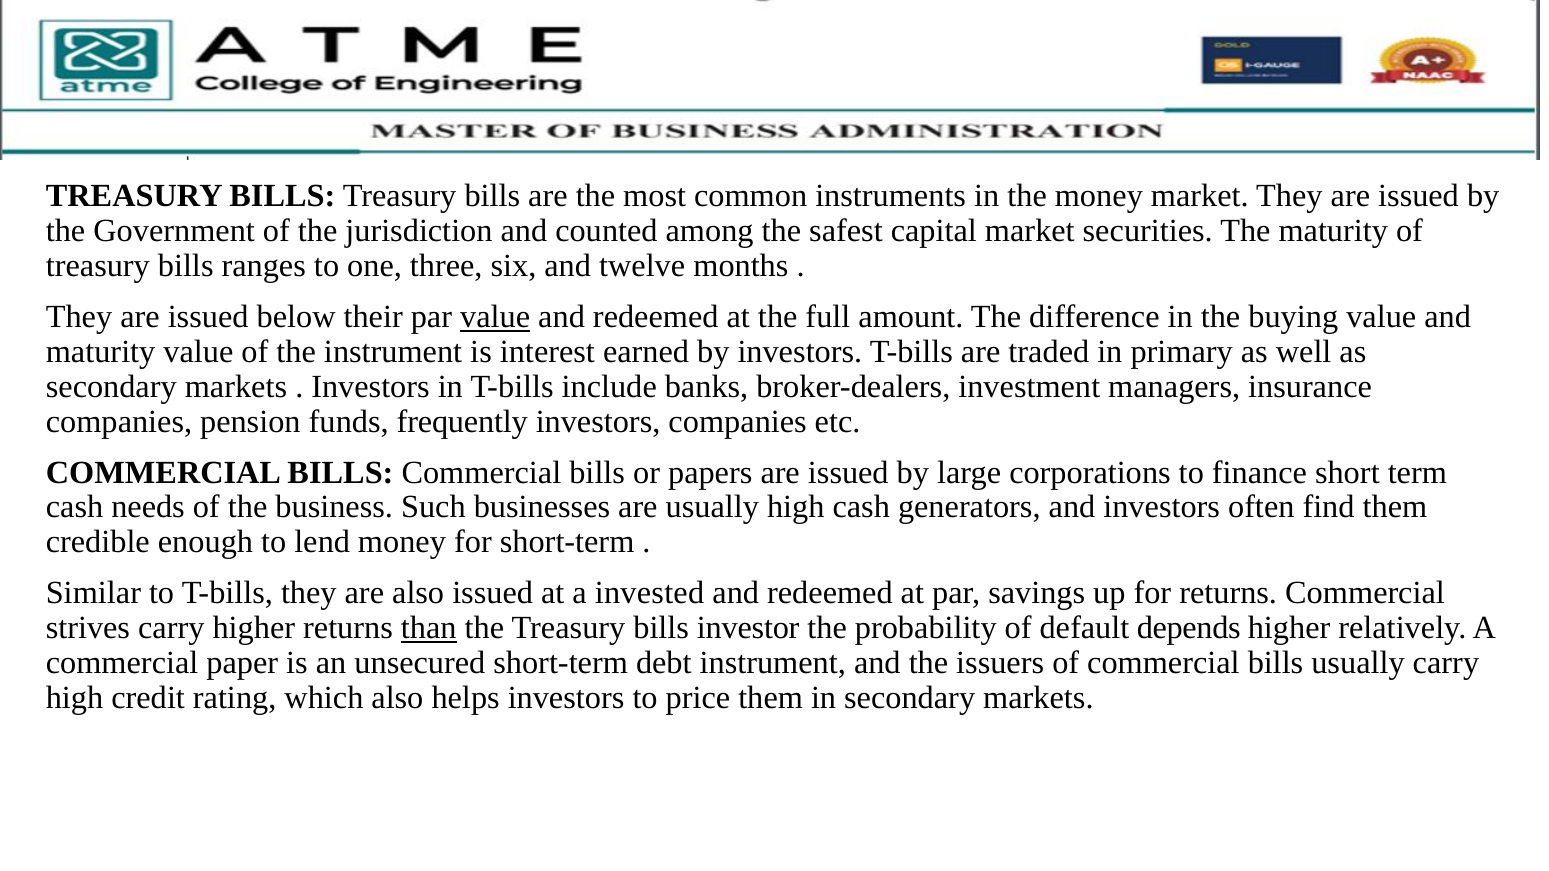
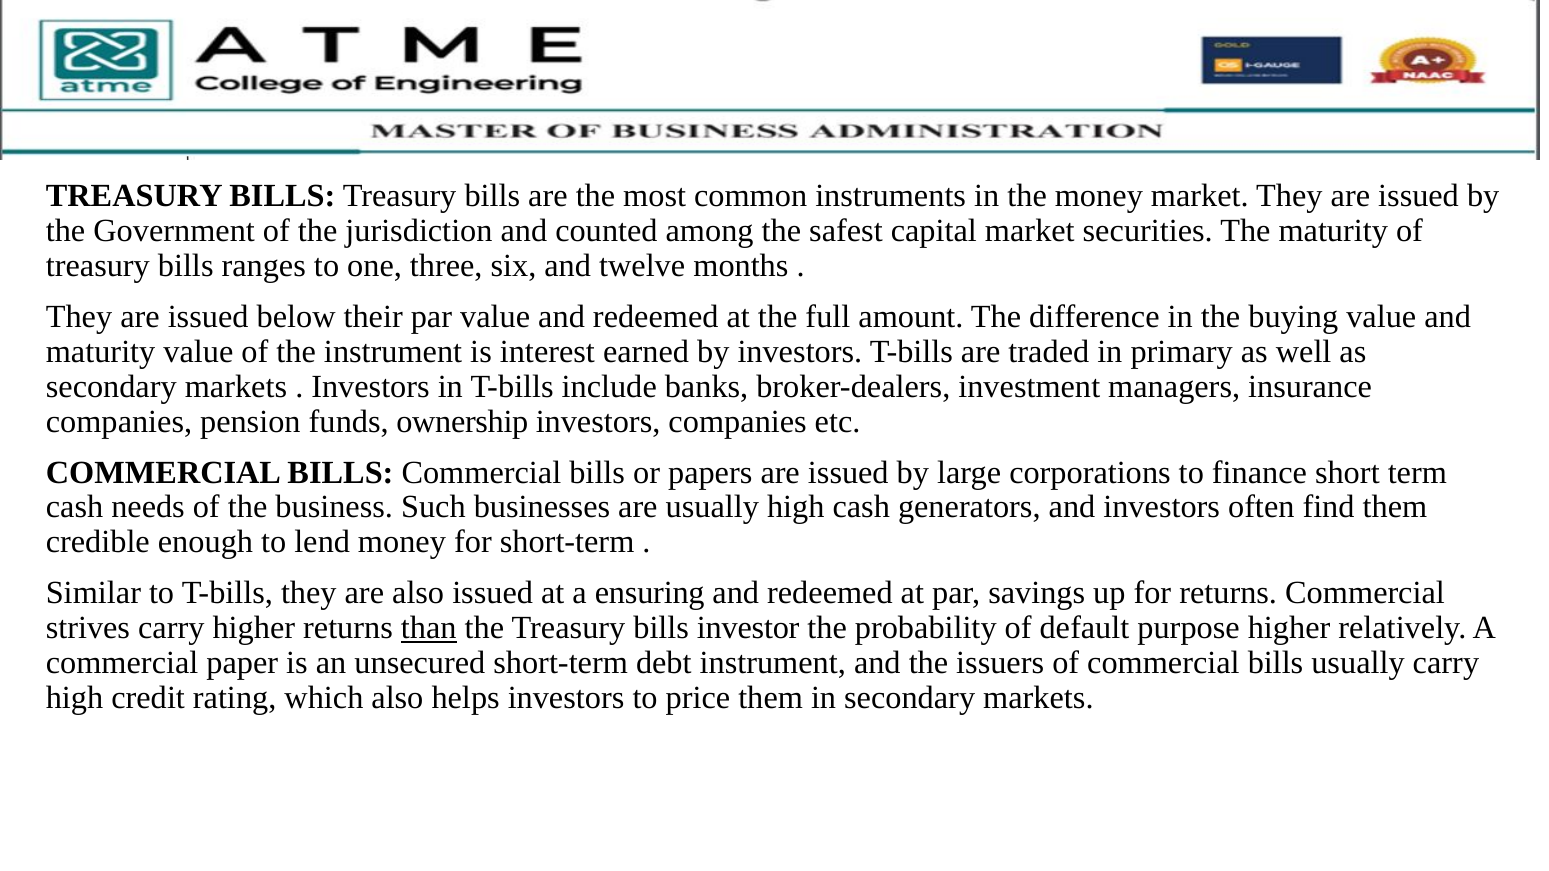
value at (495, 317) underline: present -> none
frequently: frequently -> ownership
invested: invested -> ensuring
depends: depends -> purpose
